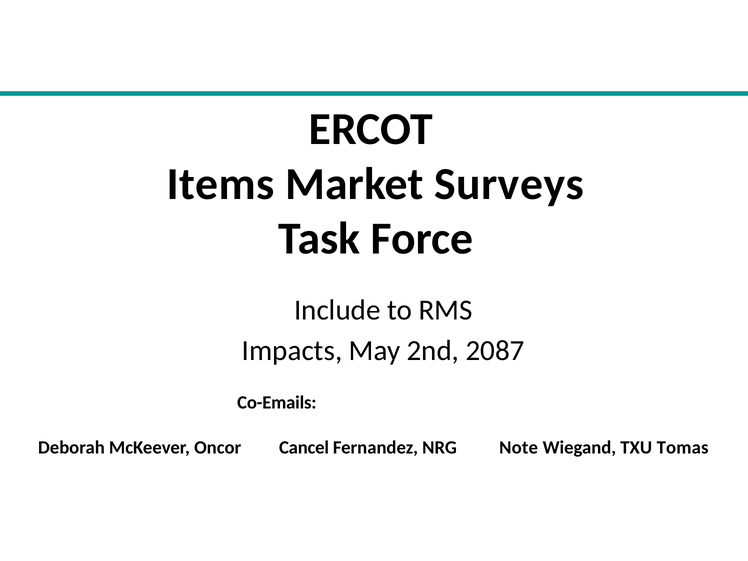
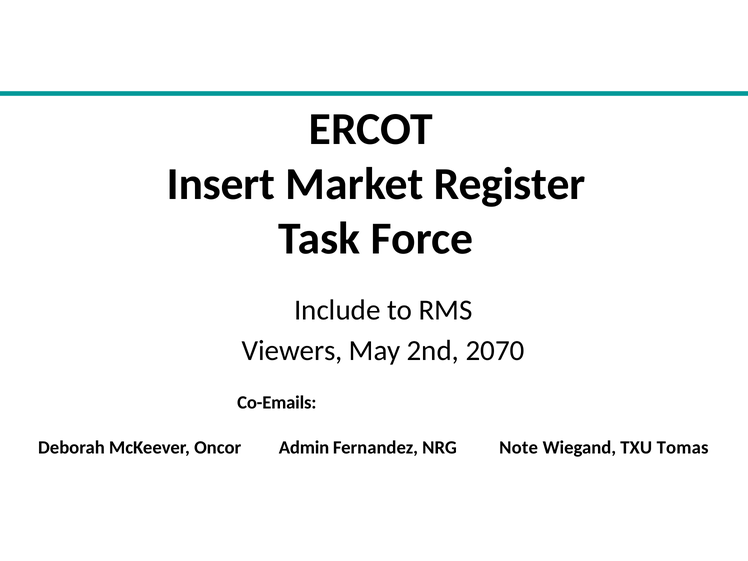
Items: Items -> Insert
Surveys: Surveys -> Register
Impacts: Impacts -> Viewers
2087: 2087 -> 2070
Cancel: Cancel -> Admin
